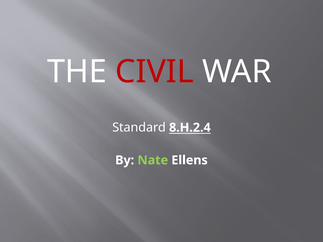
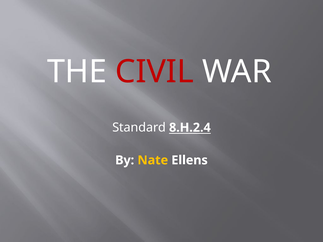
Nate colour: light green -> yellow
